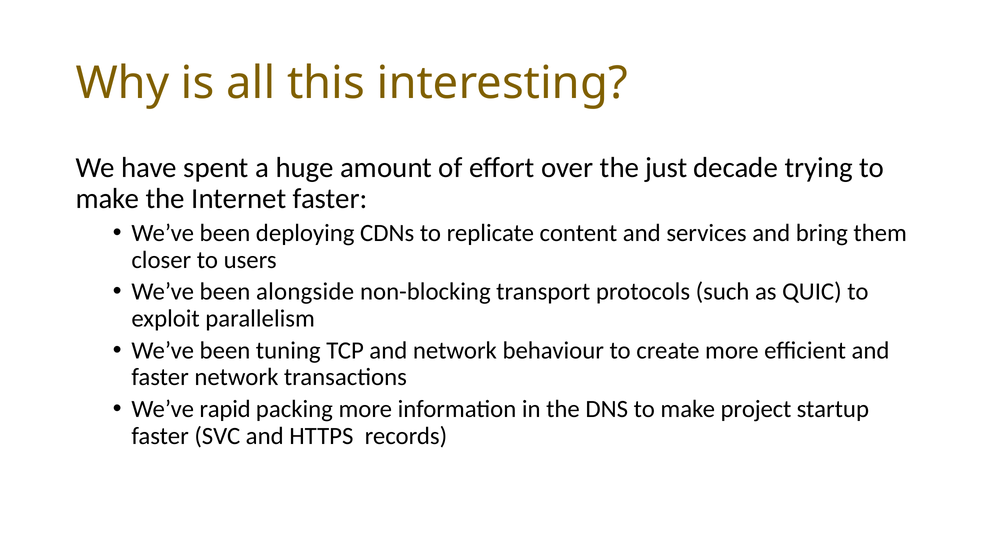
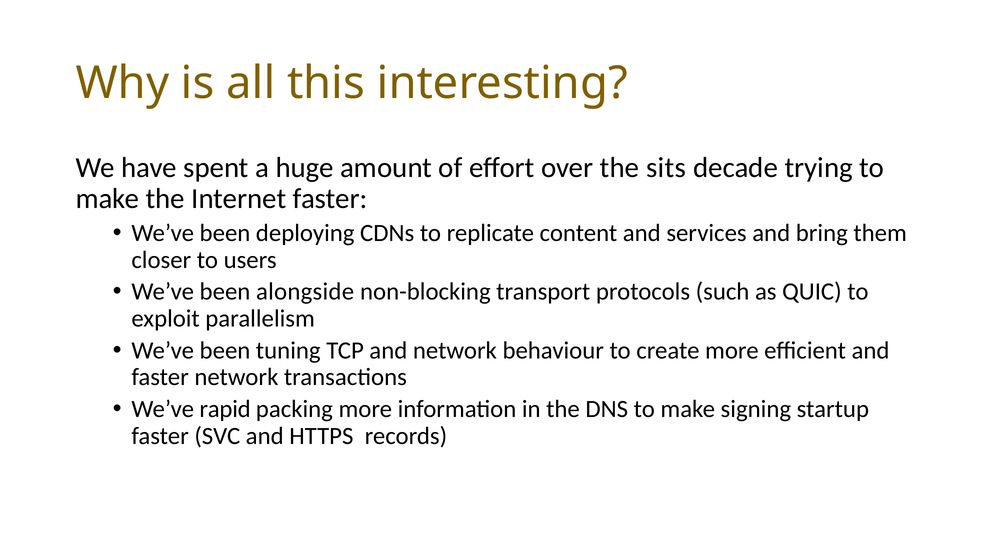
just: just -> sits
project: project -> signing
